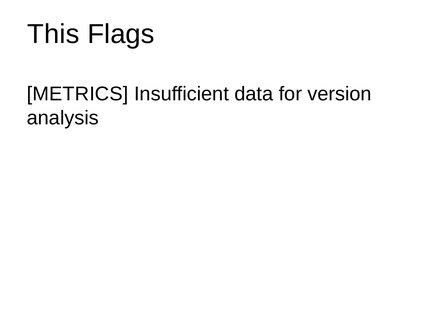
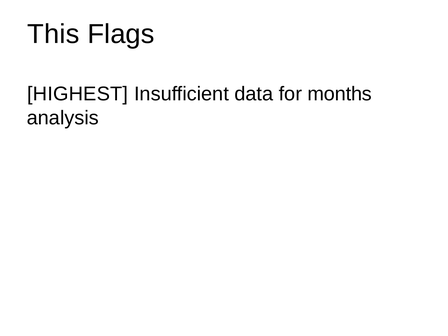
METRICS: METRICS -> HIGHEST
version: version -> months
